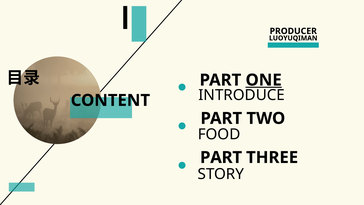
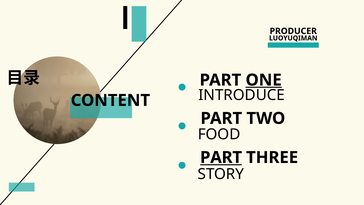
PART at (221, 157) underline: none -> present
